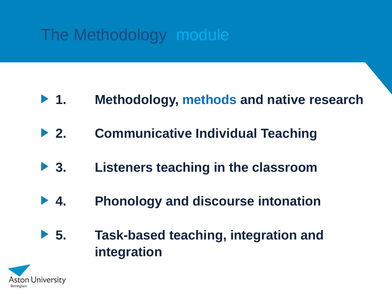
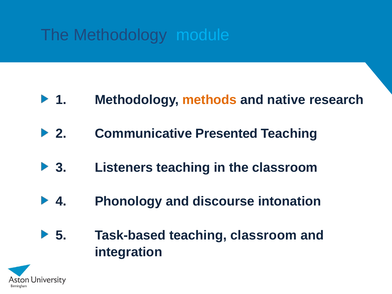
methods colour: blue -> orange
Individual: Individual -> Presented
teaching integration: integration -> classroom
